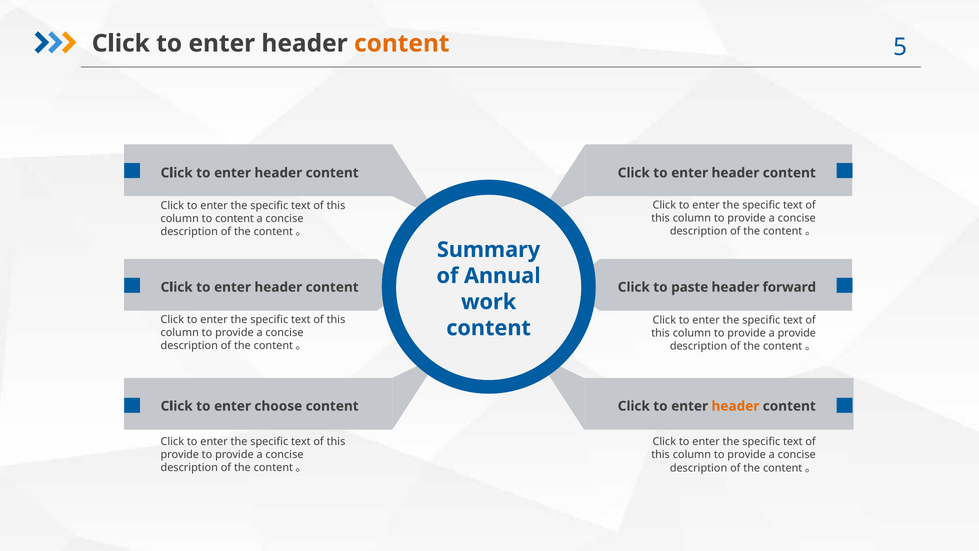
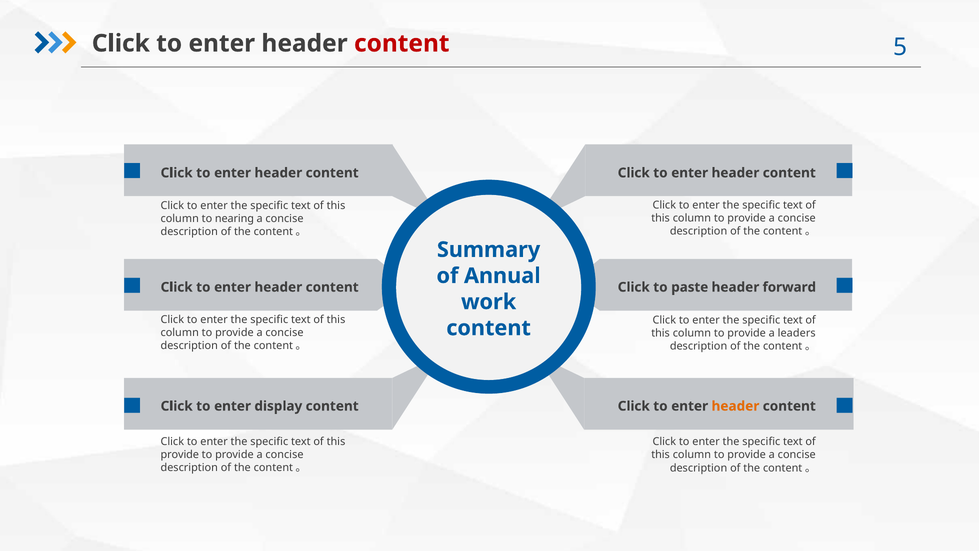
content at (402, 43) colour: orange -> red
to content: content -> nearing
a provide: provide -> leaders
choose: choose -> display
